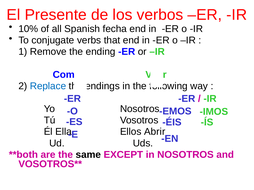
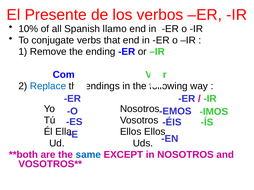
fecha: fecha -> llamo
Ellos Abrir: Abrir -> Ellos
same colour: black -> blue
